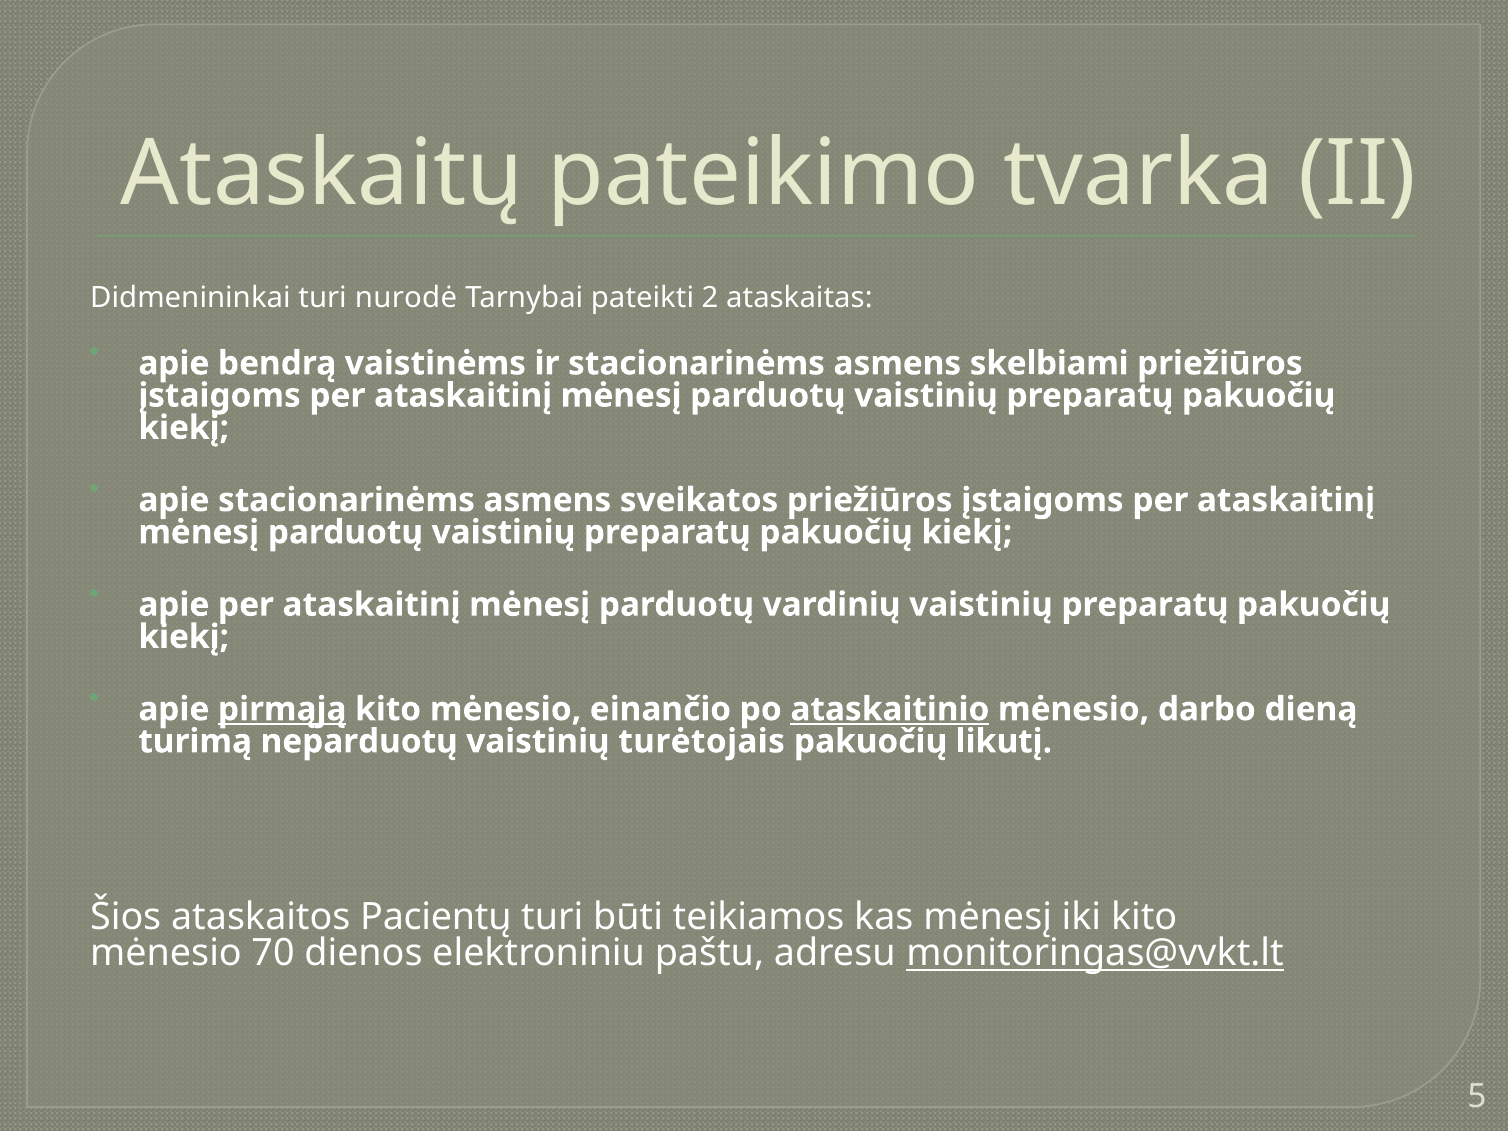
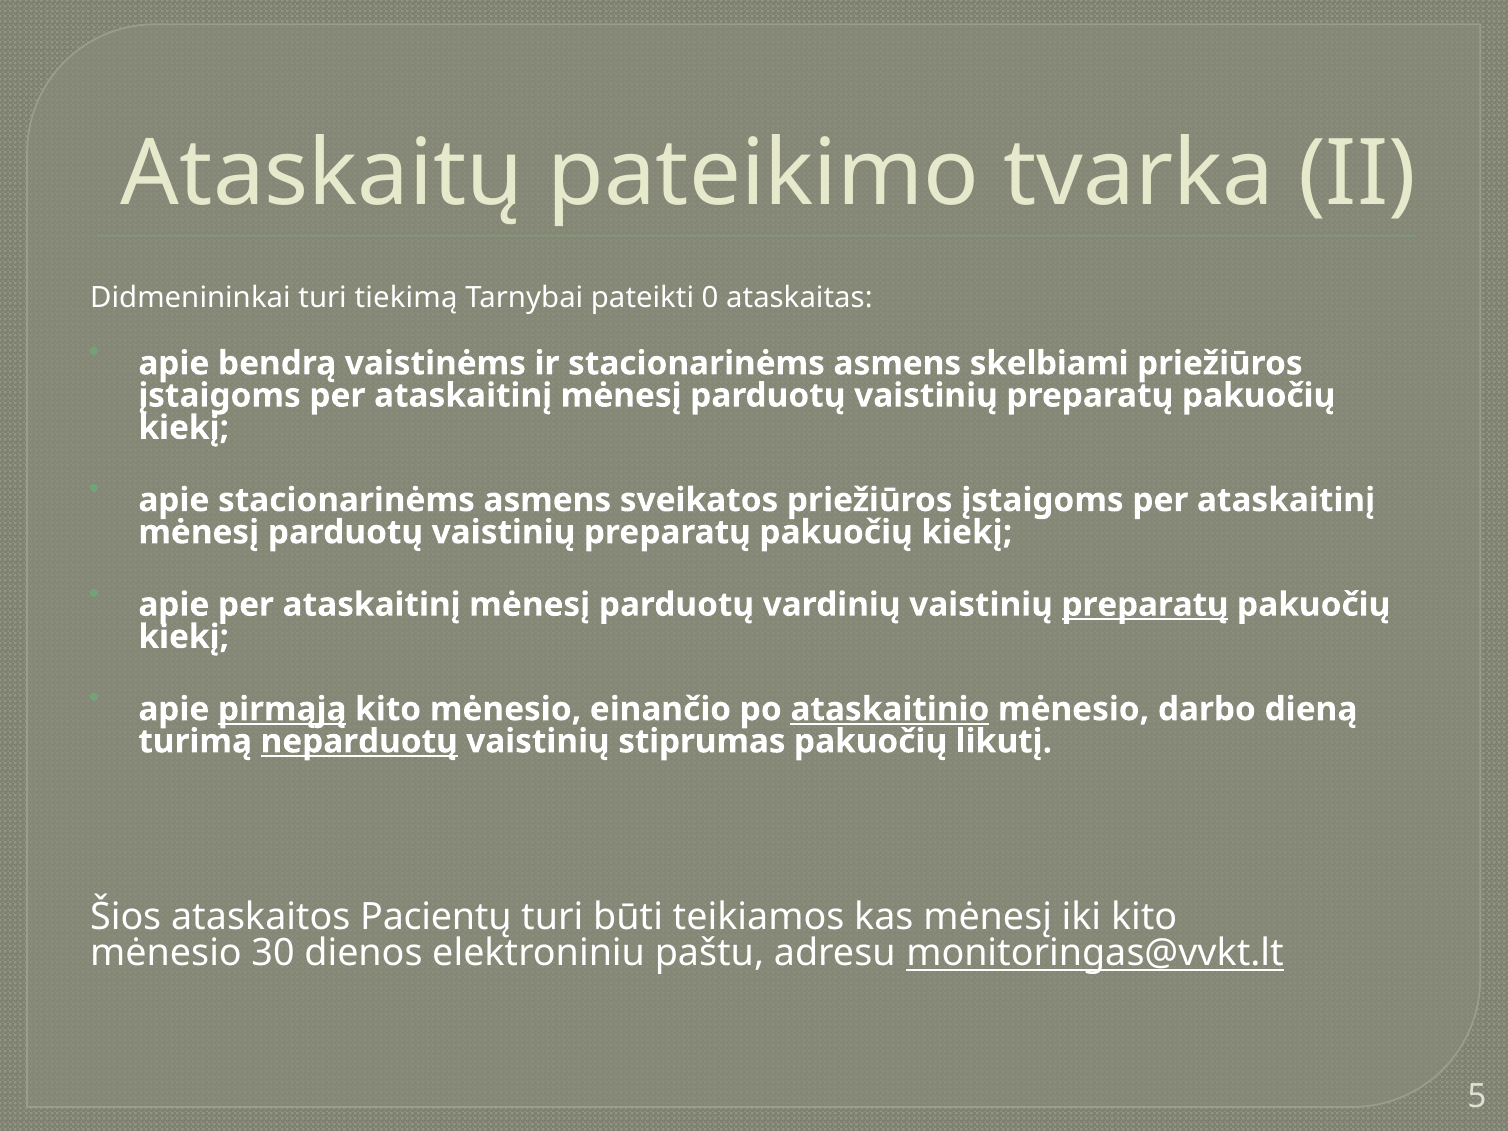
nurodė: nurodė -> tiekimą
2: 2 -> 0
preparatų at (1145, 605) underline: none -> present
neparduotų underline: none -> present
turėtojais: turėtojais -> stiprumas
70: 70 -> 30
